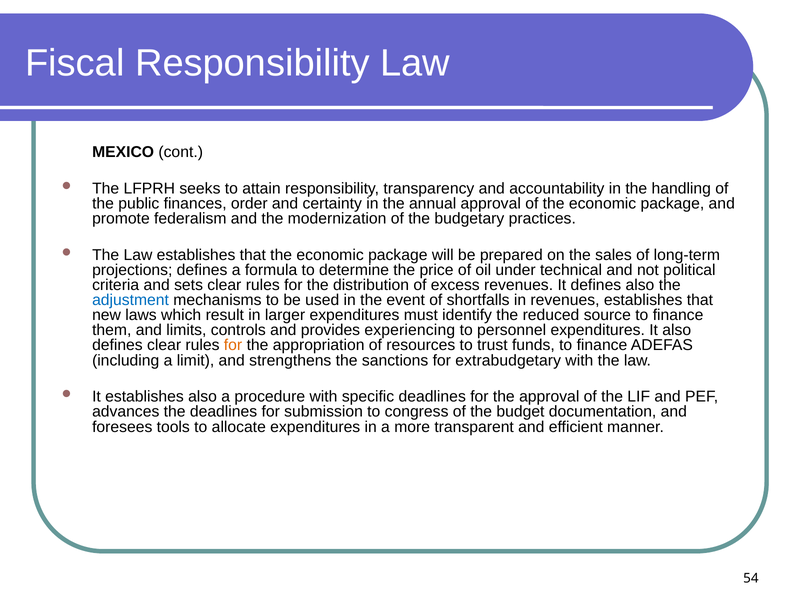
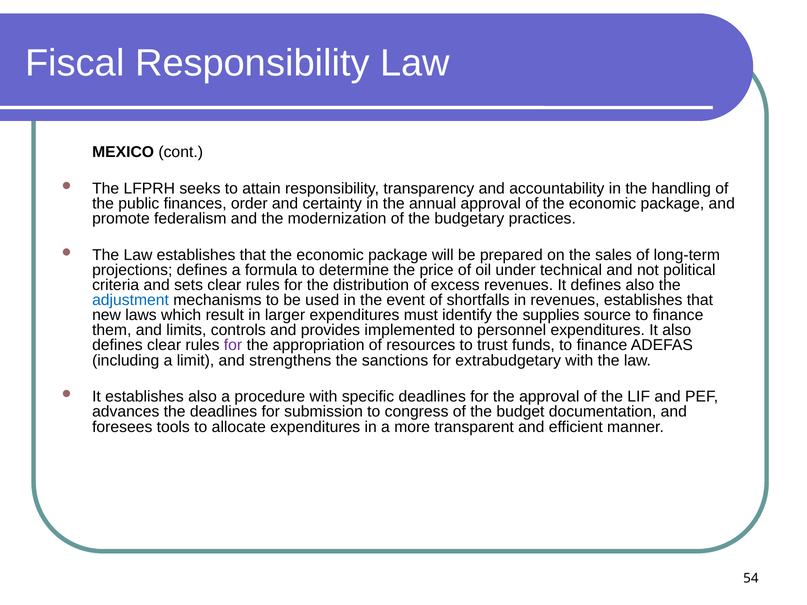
reduced: reduced -> supplies
experiencing: experiencing -> implemented
for at (233, 345) colour: orange -> purple
